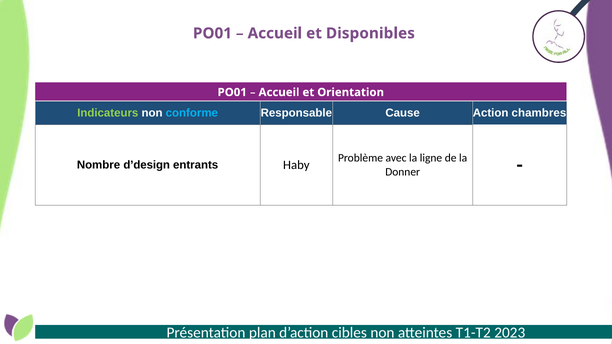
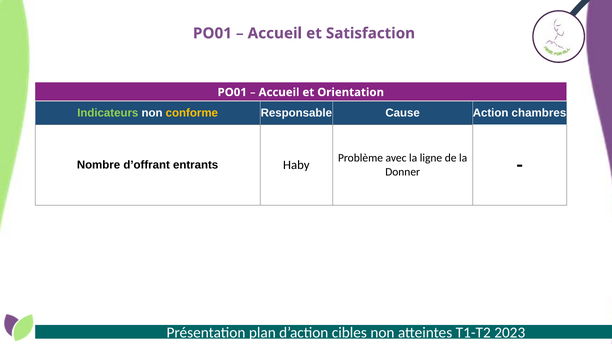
Disponibles: Disponibles -> Satisfaction
conforme colour: light blue -> yellow
d’design: d’design -> d’offrant
